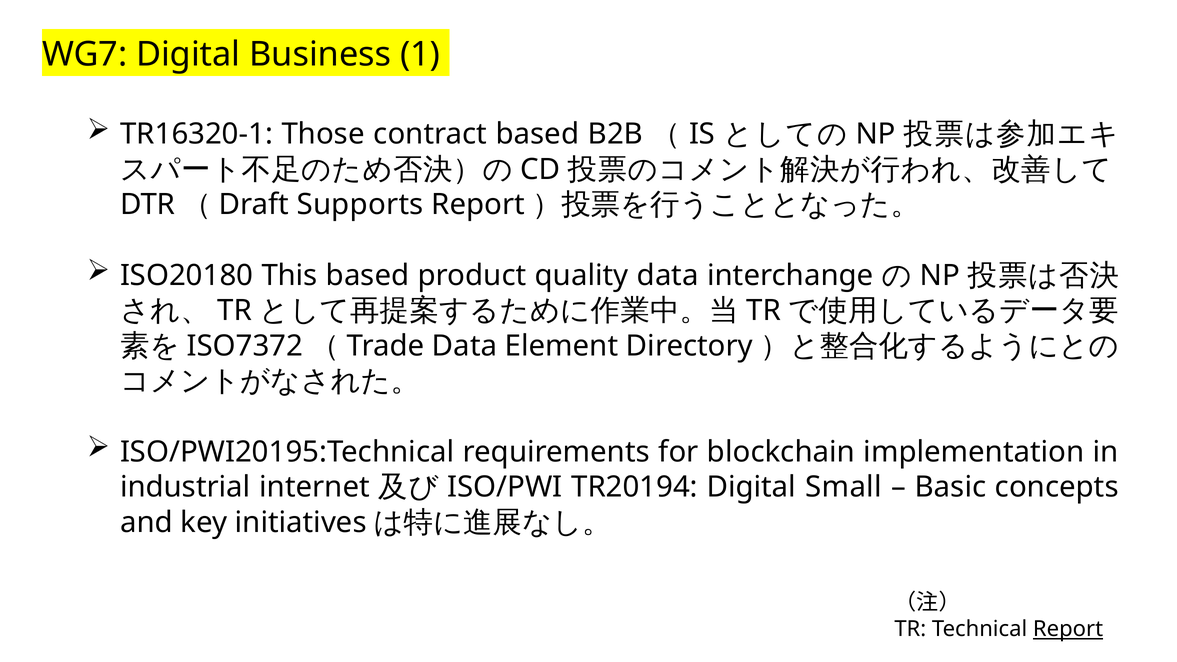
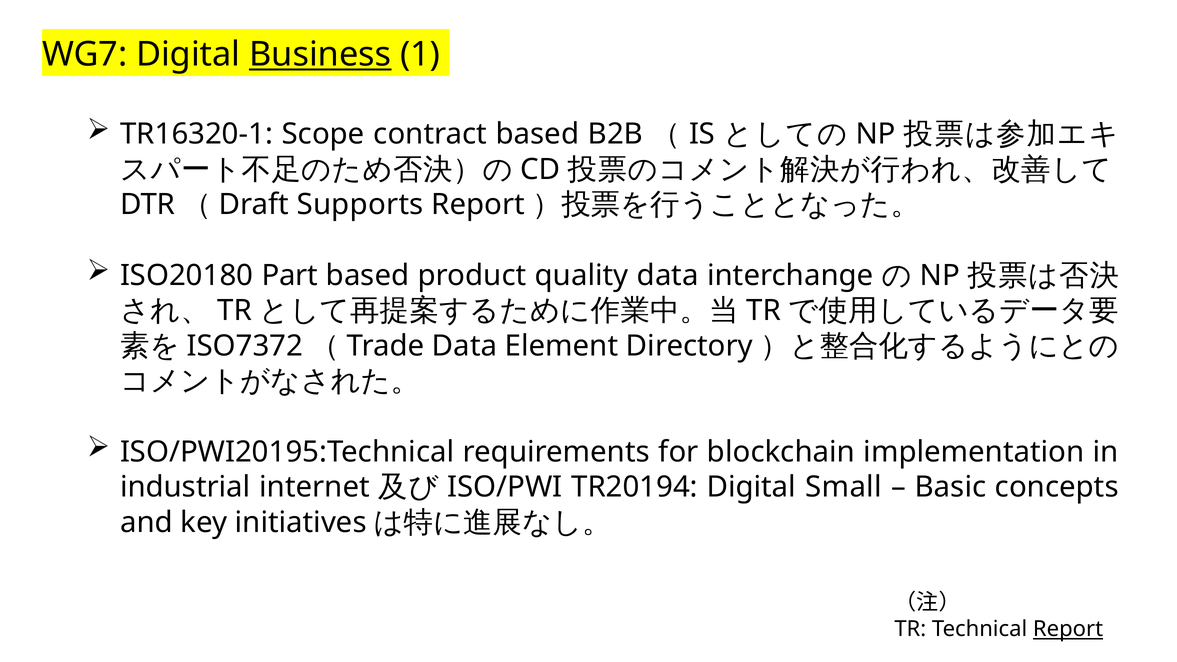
Business underline: none -> present
Those: Those -> Scope
This: This -> Part
